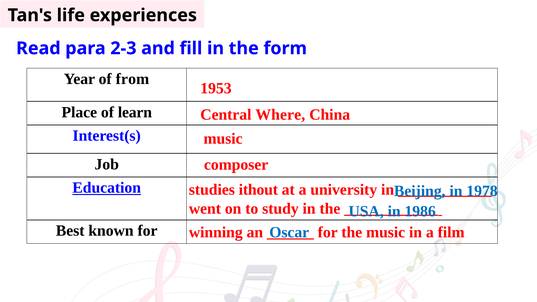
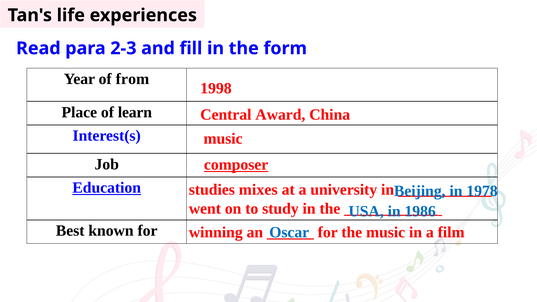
1953: 1953 -> 1998
Where: Where -> Award
composer underline: none -> present
ithout: ithout -> mixes
